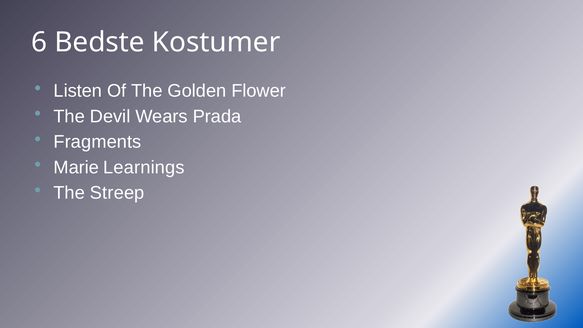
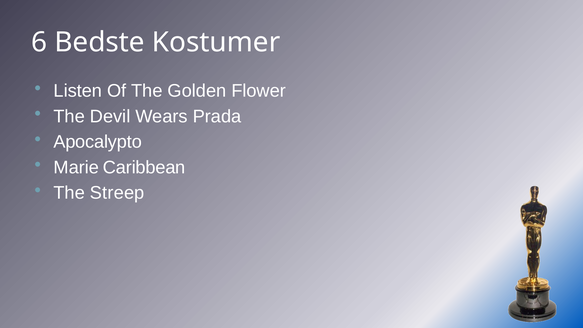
Fragments: Fragments -> Apocalypto
Learnings: Learnings -> Caribbean
